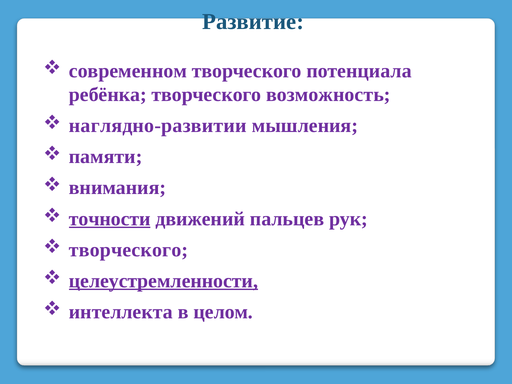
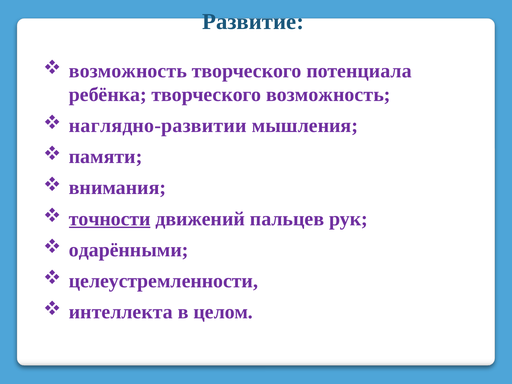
современном at (128, 71): современном -> возможность
творческого at (129, 250): творческого -> одарёнными
целеустремленности underline: present -> none
